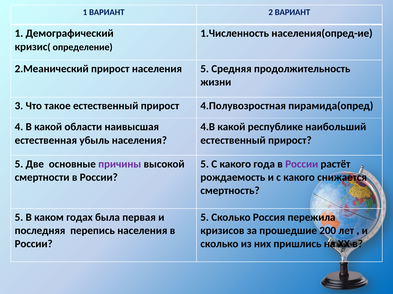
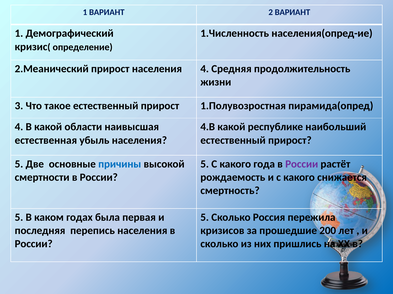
населения 5: 5 -> 4
4.Полувозростная: 4.Полувозростная -> 1.Полувозростная
причины colour: purple -> blue
